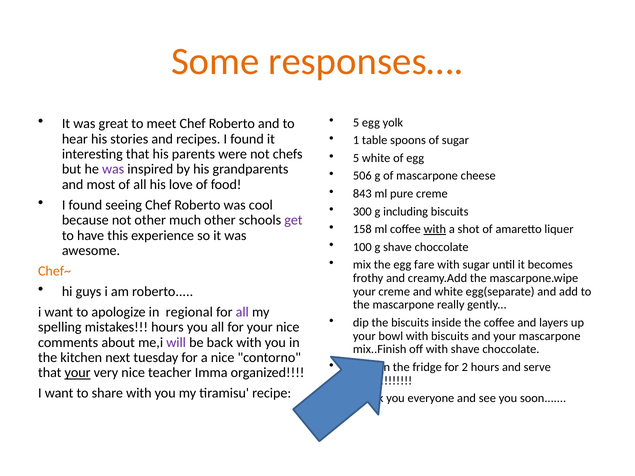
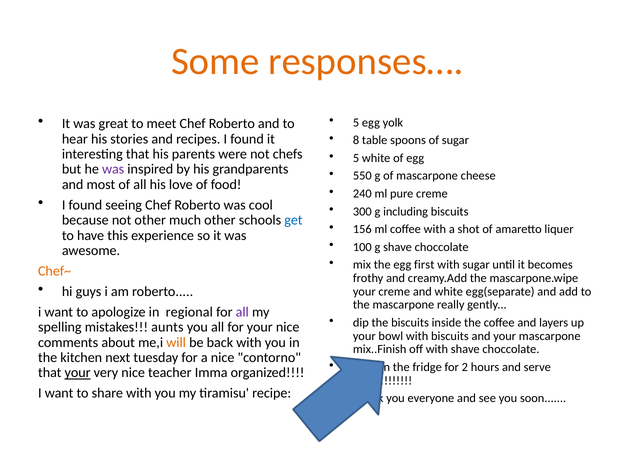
1: 1 -> 8
506: 506 -> 550
843: 843 -> 240
get colour: purple -> blue
158: 158 -> 156
with at (435, 229) underline: present -> none
fare: fare -> first
mistakes hours: hours -> aunts
will colour: purple -> orange
